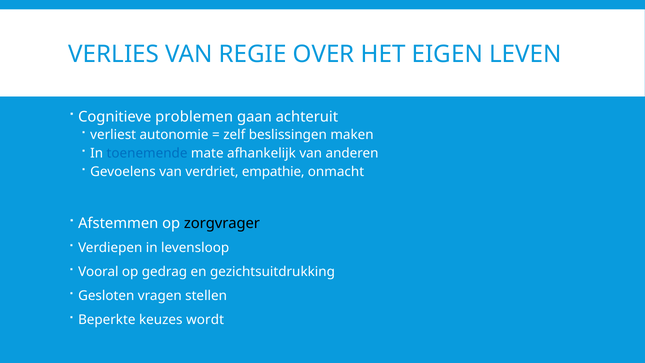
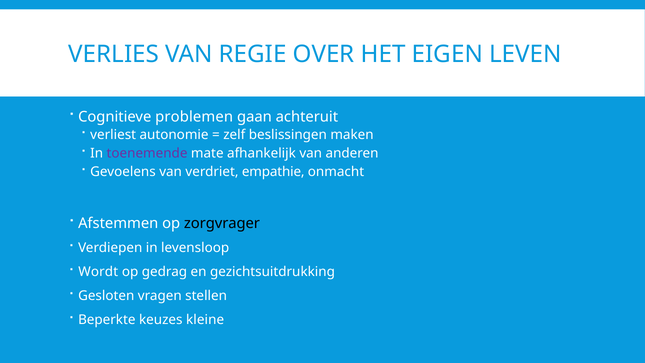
toenemende colour: blue -> purple
Vooral: Vooral -> Wordt
wordt: wordt -> kleine
